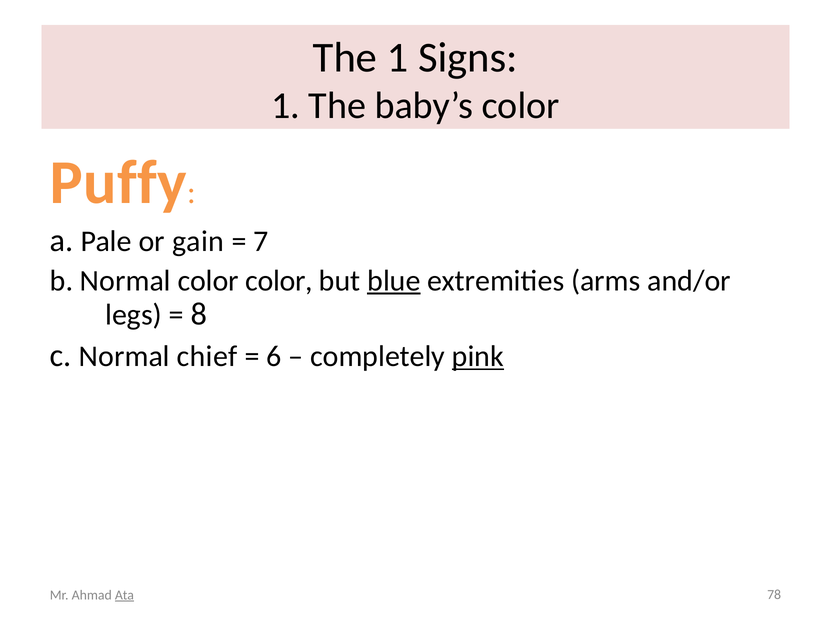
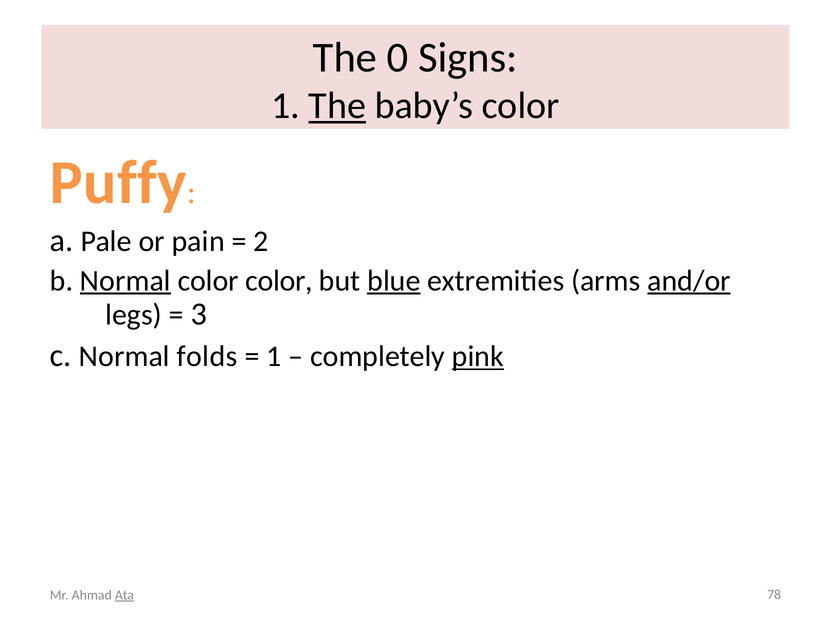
The 1: 1 -> 0
The at (337, 106) underline: none -> present
gain: gain -> pain
7: 7 -> 2
Normal at (125, 281) underline: none -> present
and/or underline: none -> present
8: 8 -> 3
chief: chief -> folds
6 at (274, 357): 6 -> 1
